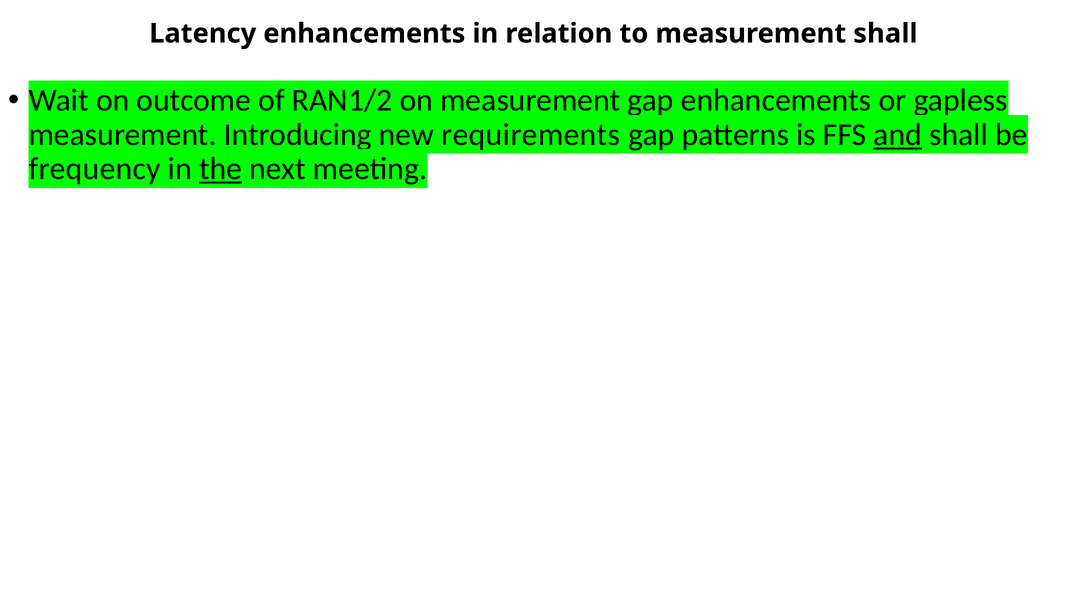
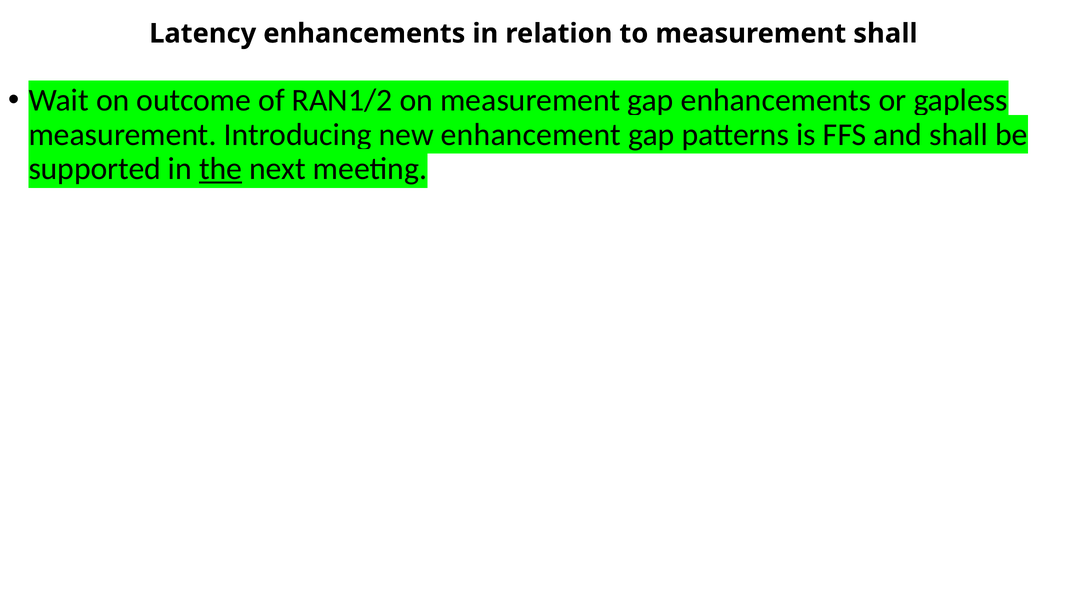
requirements: requirements -> enhancement
and underline: present -> none
frequency: frequency -> supported
